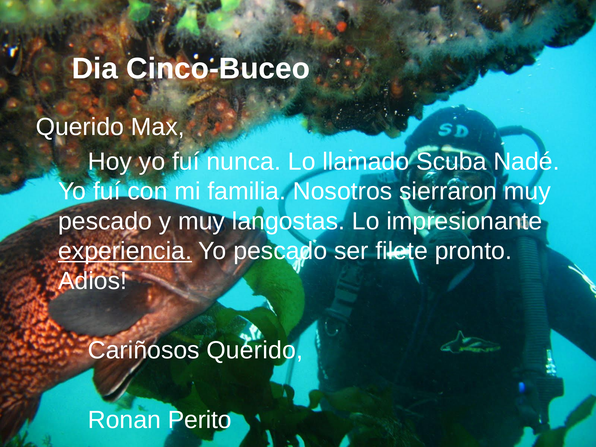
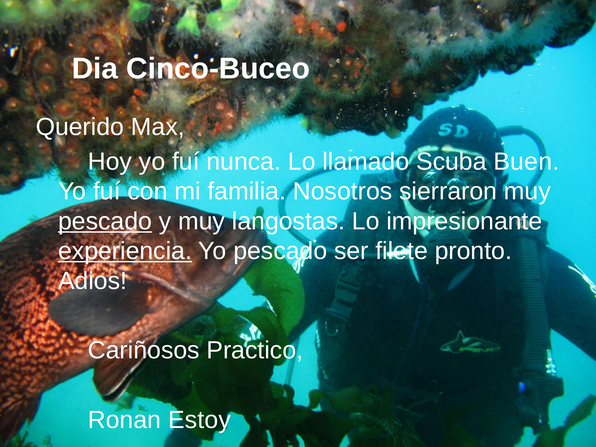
Nadé: Nadé -> Buen
pescado at (105, 221) underline: none -> present
Cariñosos Querido: Querido -> Practico
Perito: Perito -> Estoy
